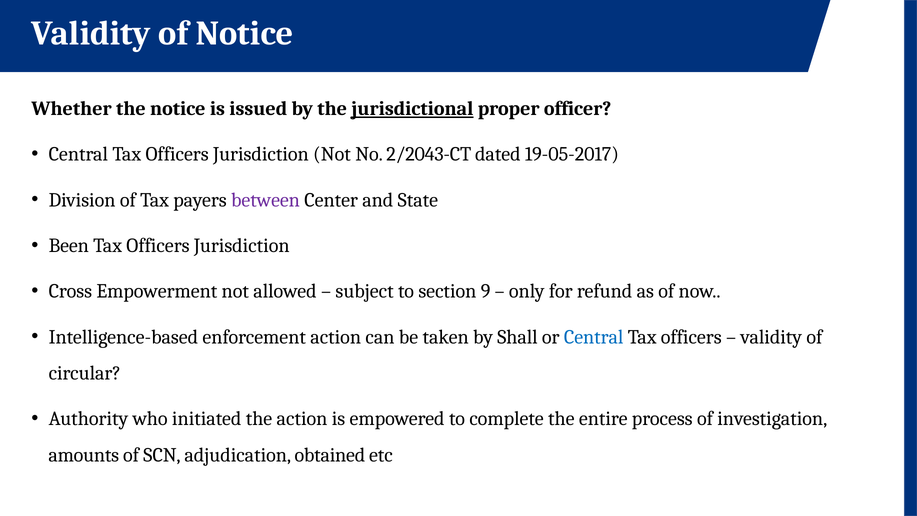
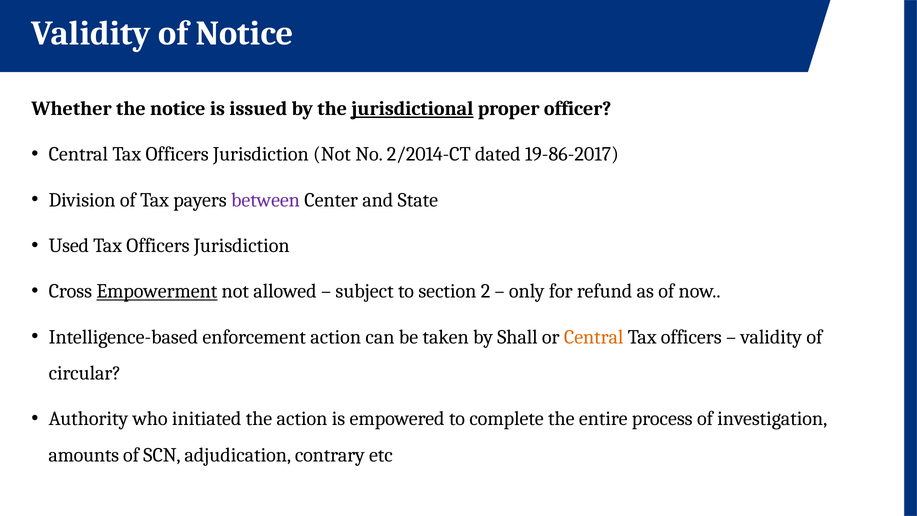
2/2043-CT: 2/2043-CT -> 2/2014-CT
19-05-2017: 19-05-2017 -> 19-86-2017
Been: Been -> Used
Empowerment underline: none -> present
9: 9 -> 2
Central at (594, 337) colour: blue -> orange
obtained: obtained -> contrary
